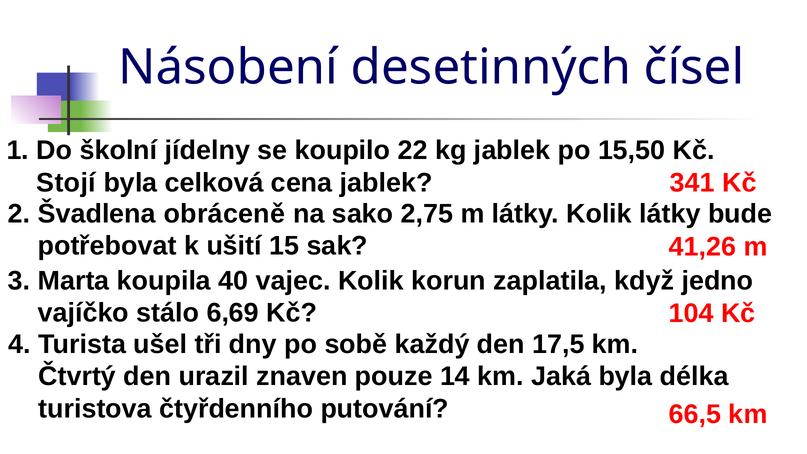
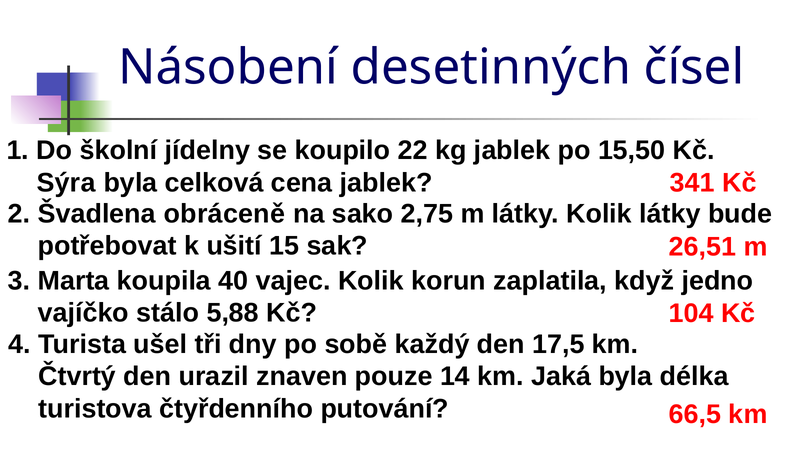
Stojí: Stojí -> Sýra
41,26: 41,26 -> 26,51
6,69: 6,69 -> 5,88
